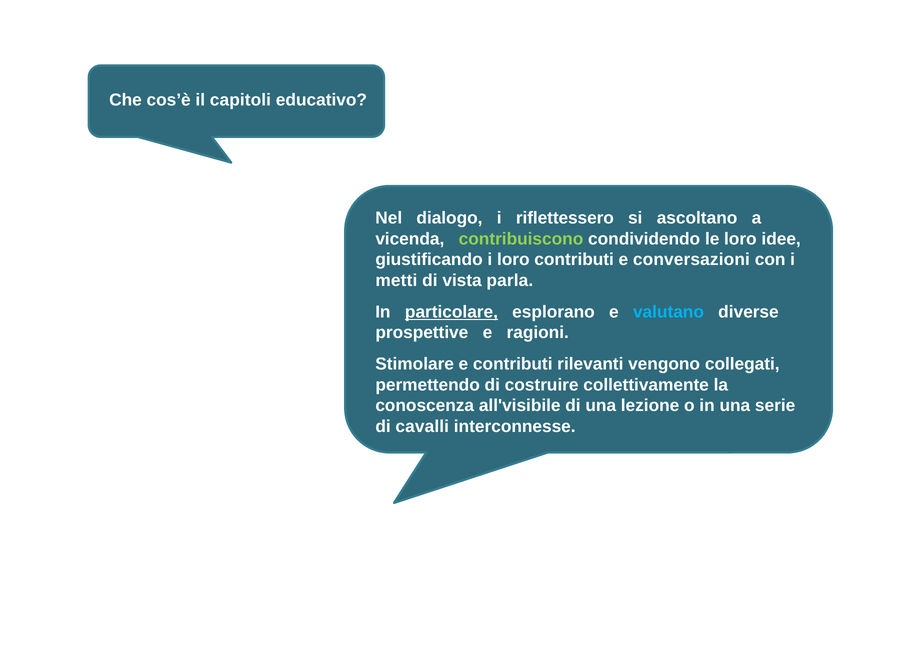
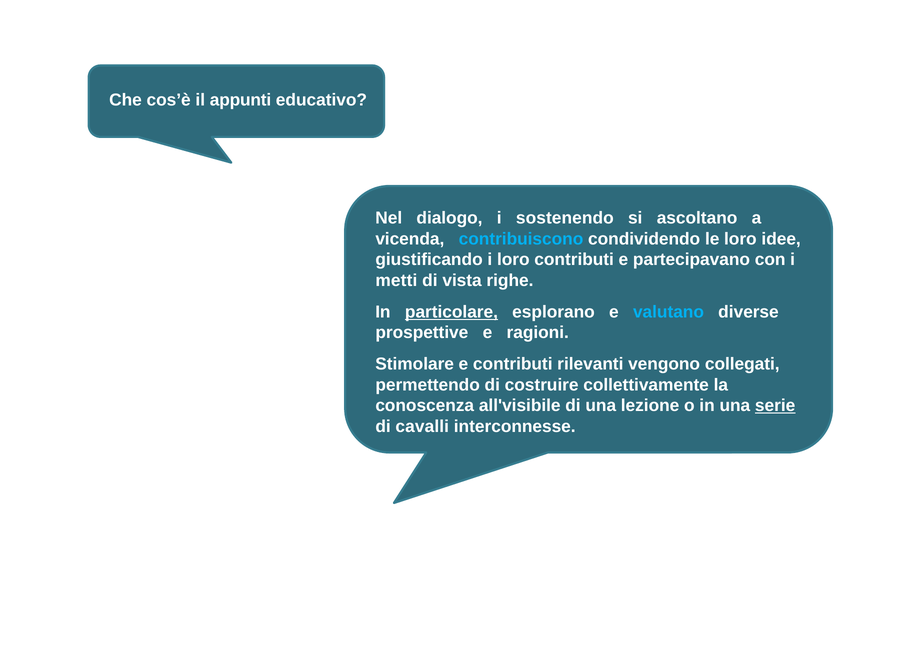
capitoli: capitoli -> appunti
riflettessero: riflettessero -> sostenendo
contribuiscono colour: light green -> light blue
conversazioni: conversazioni -> partecipavano
parla: parla -> righe
serie underline: none -> present
